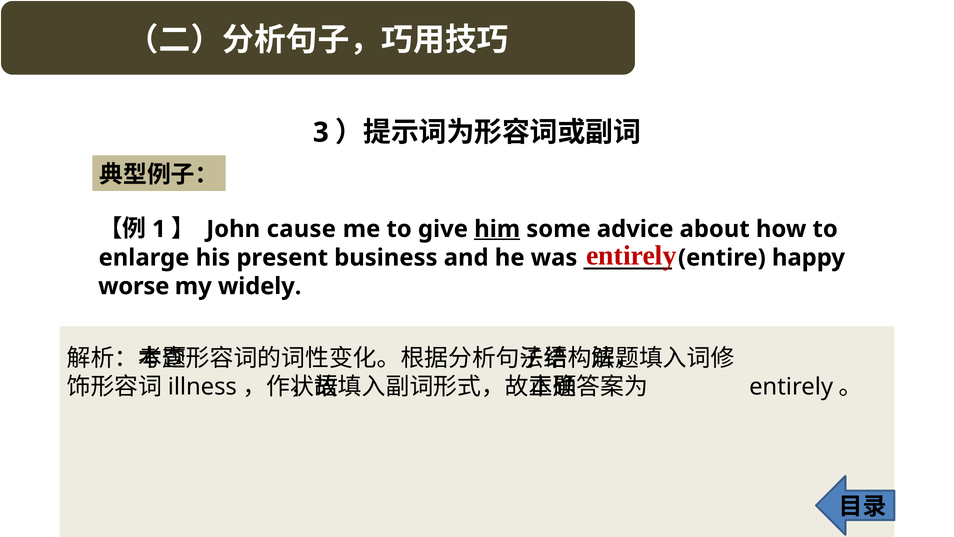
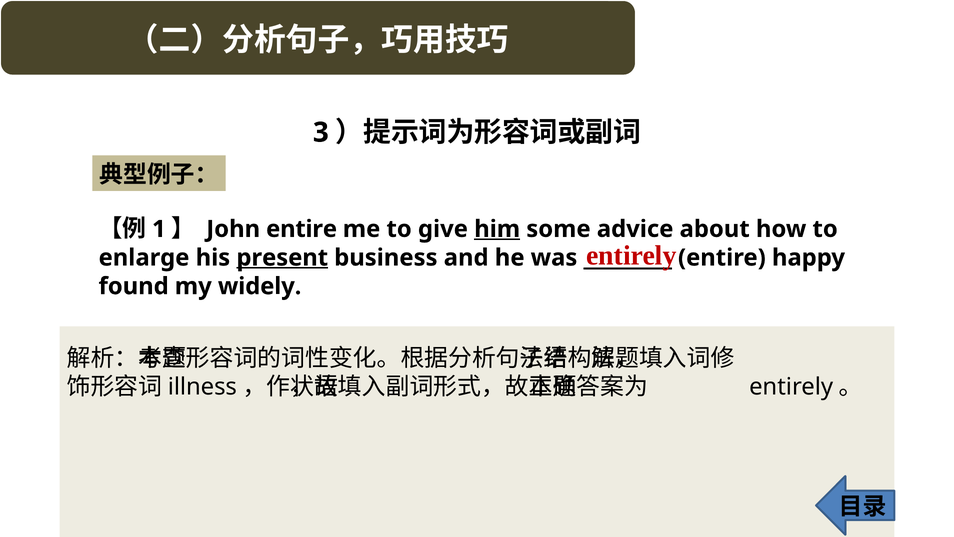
John cause: cause -> entire
present underline: none -> present
worse: worse -> found
